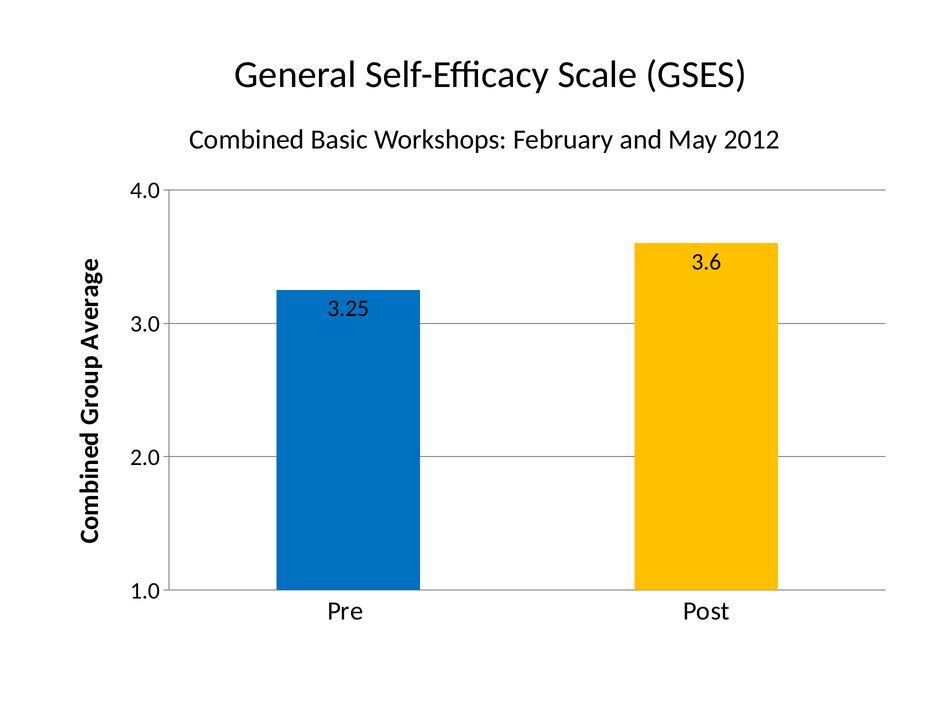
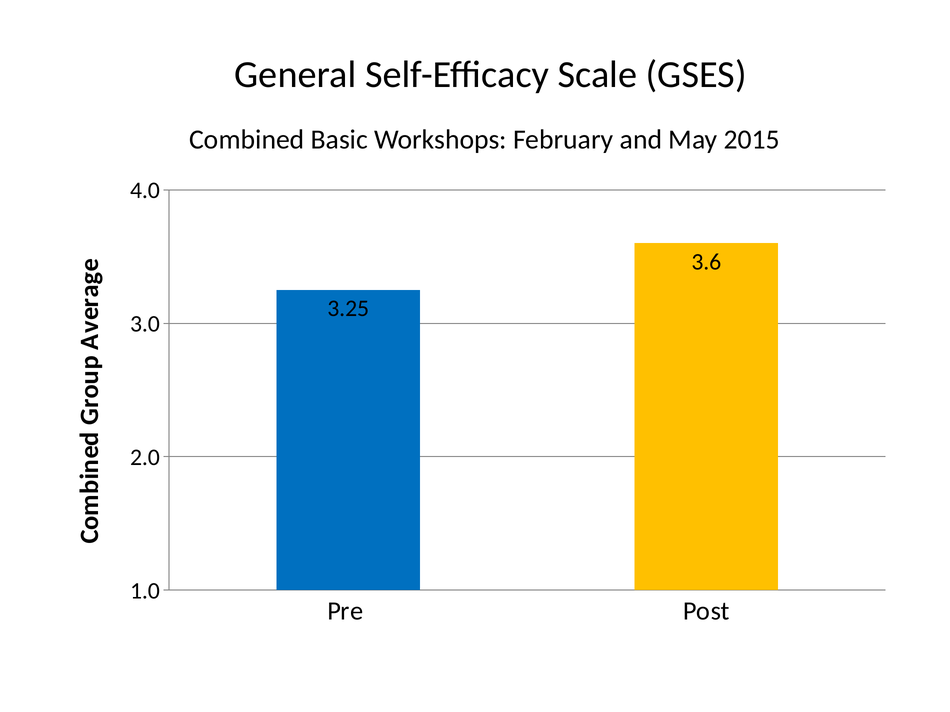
2012: 2012 -> 2015
